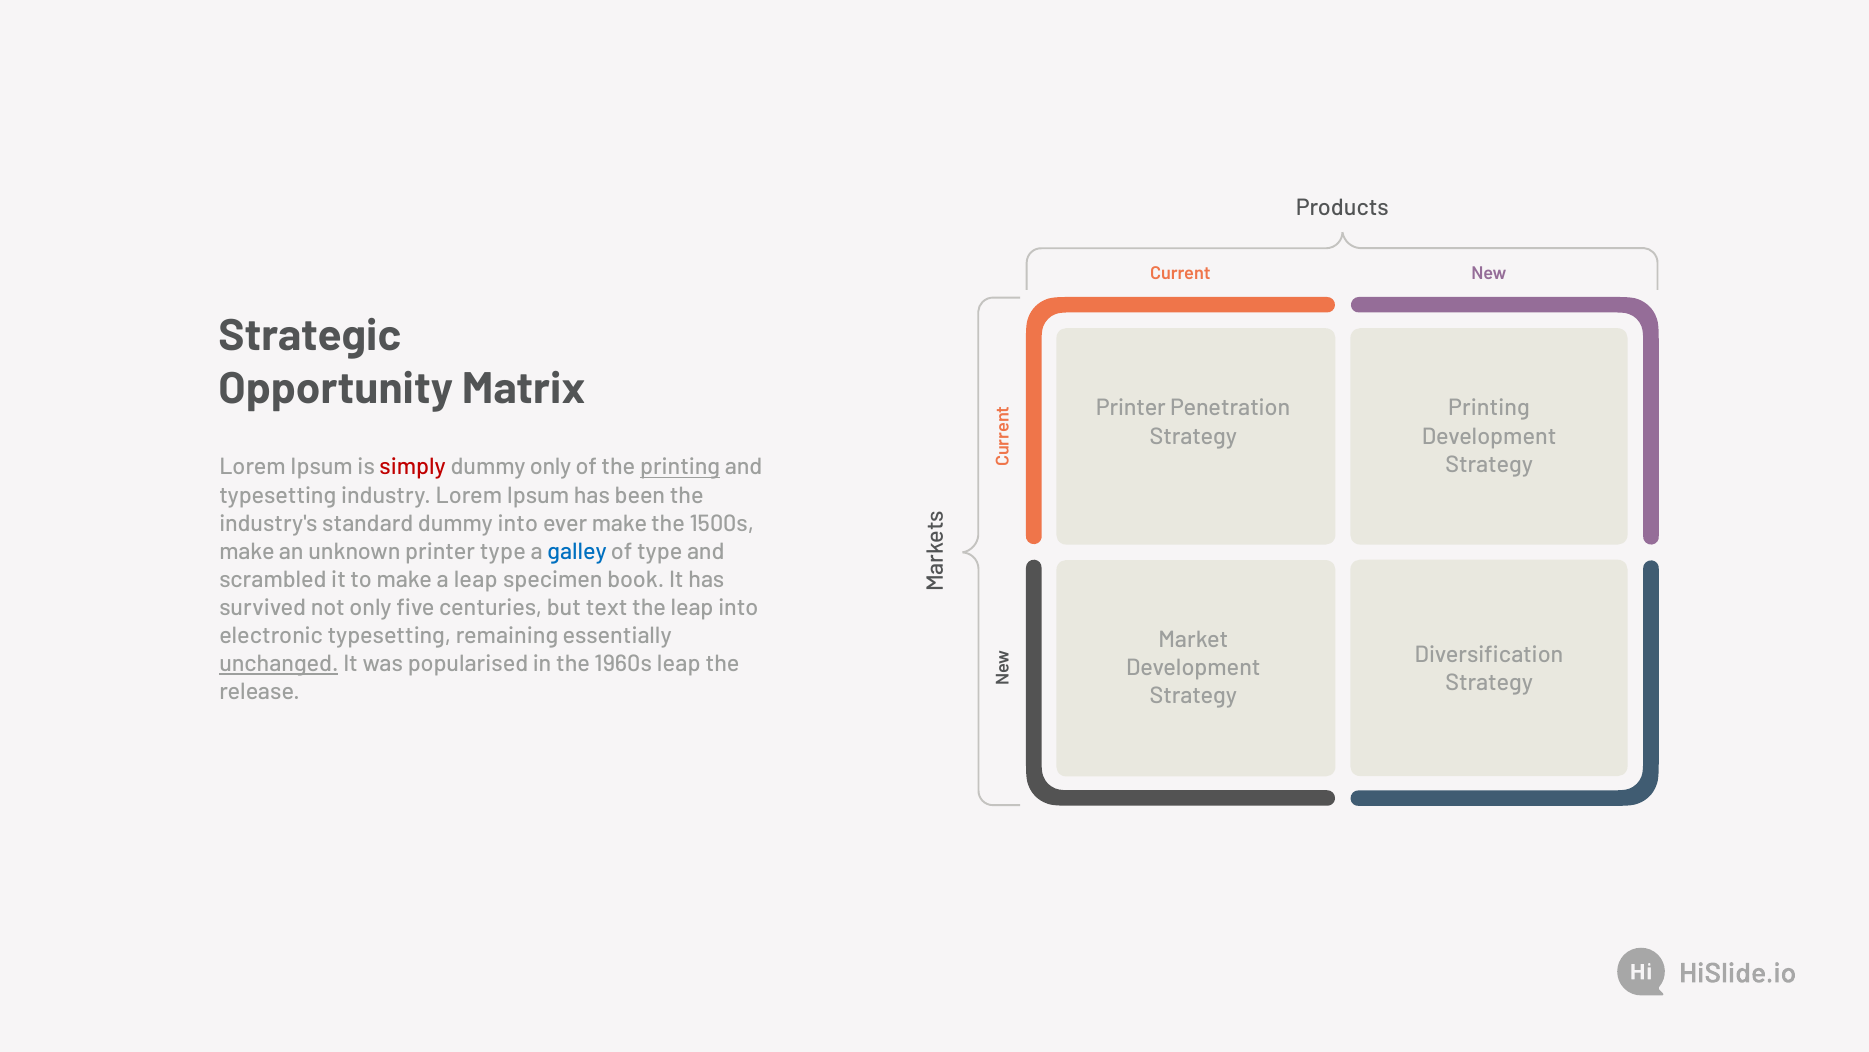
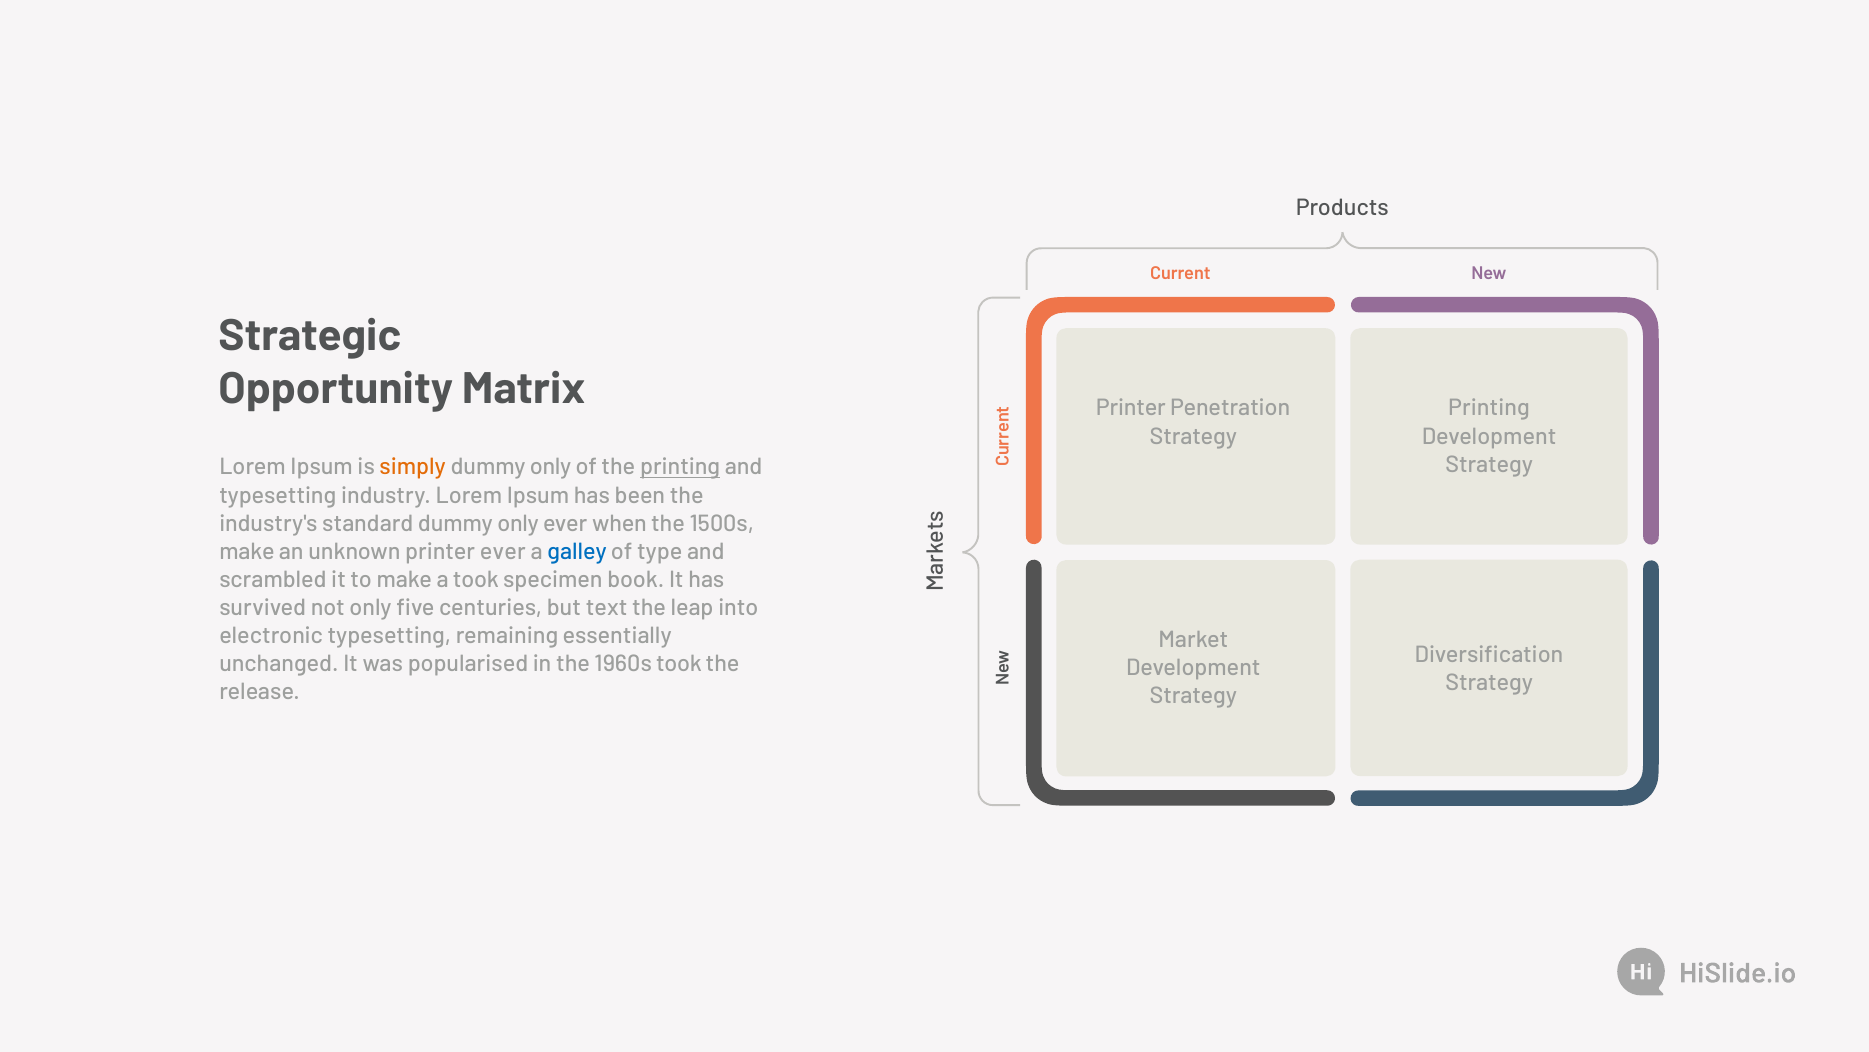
simply colour: red -> orange
standard dummy into: into -> only
ever make: make -> when
printer type: type -> ever
a leap: leap -> took
unchanged underline: present -> none
1960s leap: leap -> took
